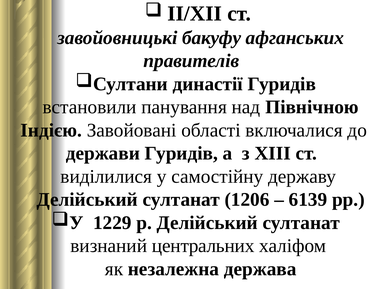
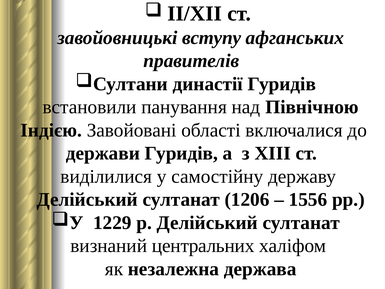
бакуфу: бакуфу -> вступу
6139: 6139 -> 1556
